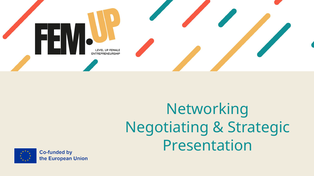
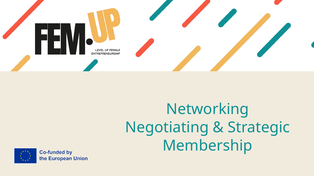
Presentation: Presentation -> Membership
